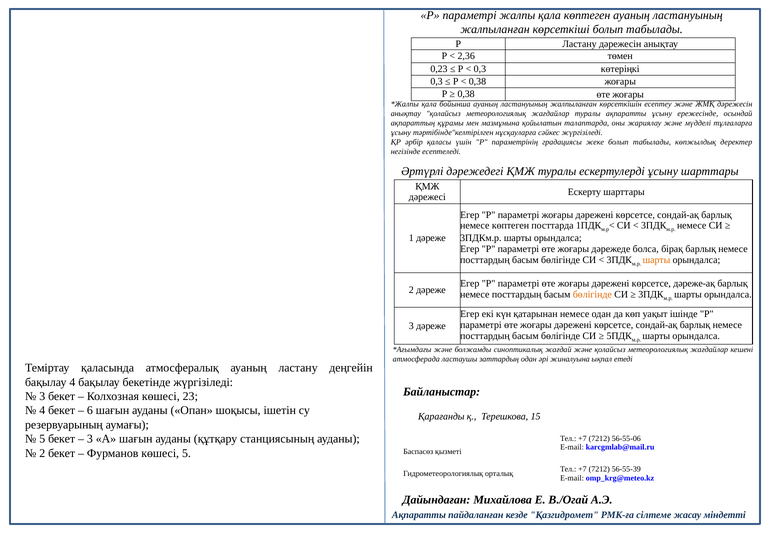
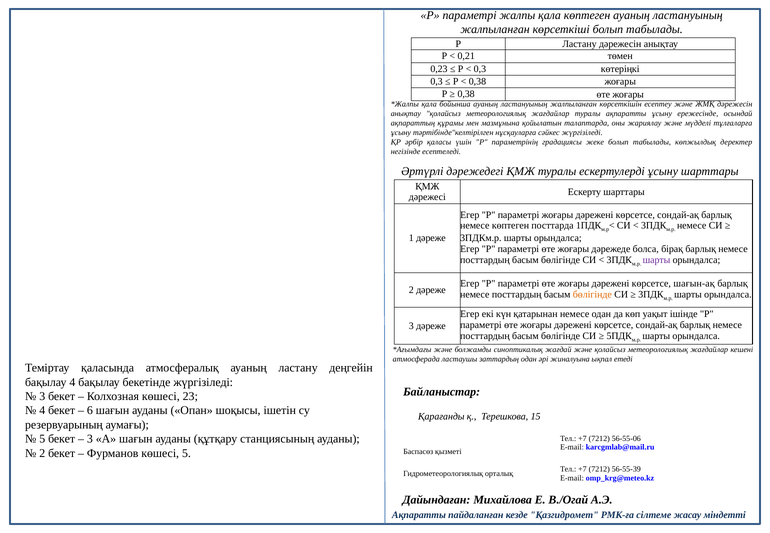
2,36: 2,36 -> 0,21
шарты at (656, 260) colour: orange -> purple
дәреже-ақ: дәреже-ақ -> шағын-ақ
